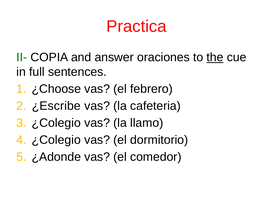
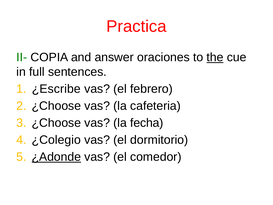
¿Choose: ¿Choose -> ¿Escribe
¿Escribe at (56, 106): ¿Escribe -> ¿Choose
¿Colegio at (56, 123): ¿Colegio -> ¿Choose
llamo: llamo -> fecha
¿Adonde underline: none -> present
